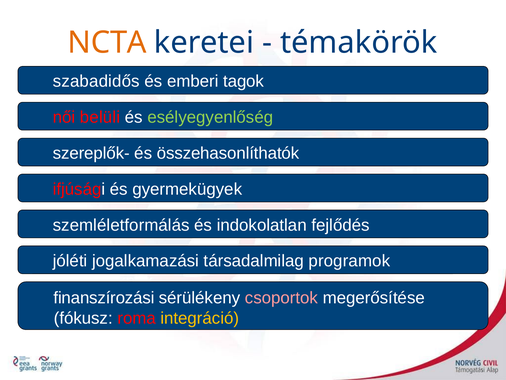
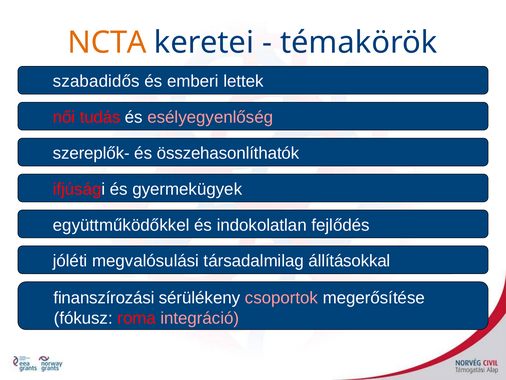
tagok: tagok -> lettek
belüli: belüli -> tudás
esélyegyenlőség colour: light green -> pink
szemléletformálás: szemléletformálás -> együttműködőkkel
jogalkamazási: jogalkamazási -> megvalósulási
programok: programok -> állításokkal
integráció colour: yellow -> pink
